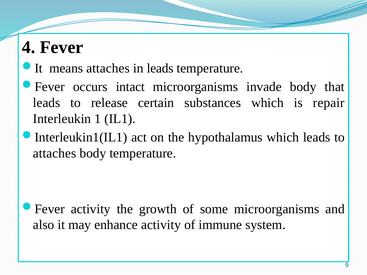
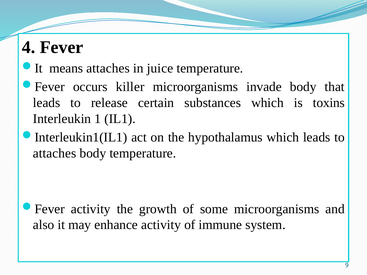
in leads: leads -> juice
intact: intact -> killer
repair: repair -> toxins
